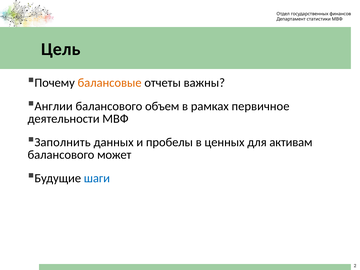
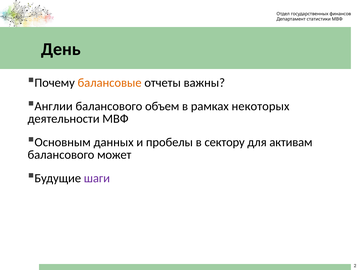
Цель: Цель -> День
первичное: первичное -> некоторых
Заполнить: Заполнить -> Основным
ценных: ценных -> сектору
шаги colour: blue -> purple
